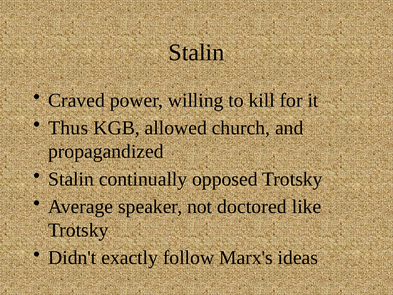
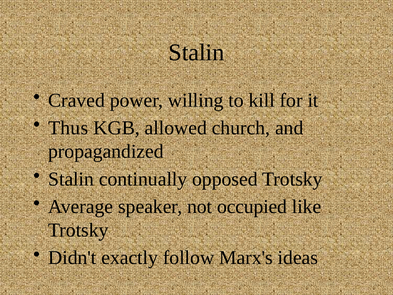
doctored: doctored -> occupied
